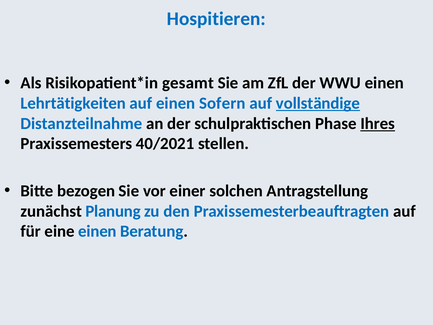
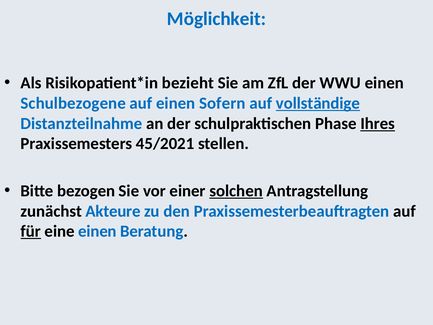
Hospitieren: Hospitieren -> Möglichkeit
gesamt: gesamt -> bezieht
Lehrtätigkeiten: Lehrtätigkeiten -> Schulbezogene
40/2021: 40/2021 -> 45/2021
solchen underline: none -> present
Planung: Planung -> Akteure
für underline: none -> present
